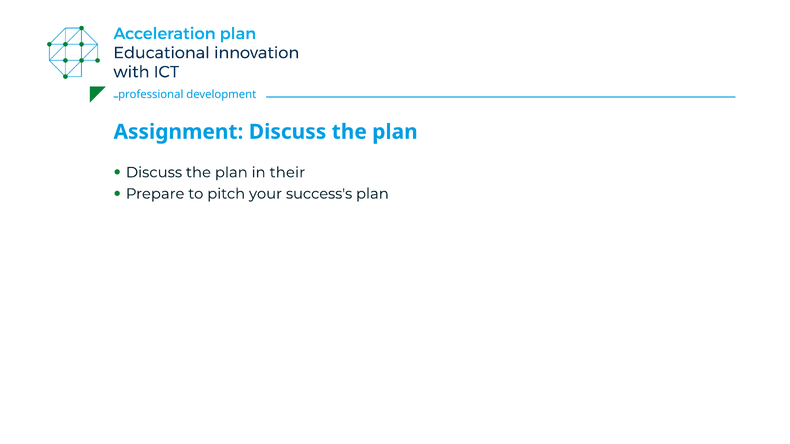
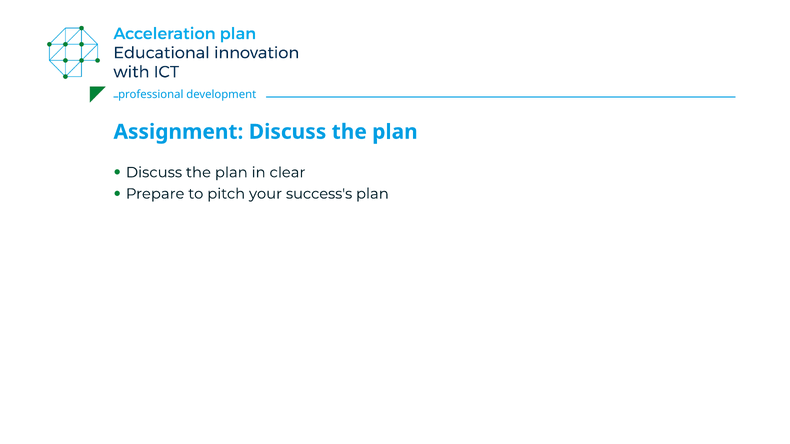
their: their -> clear
